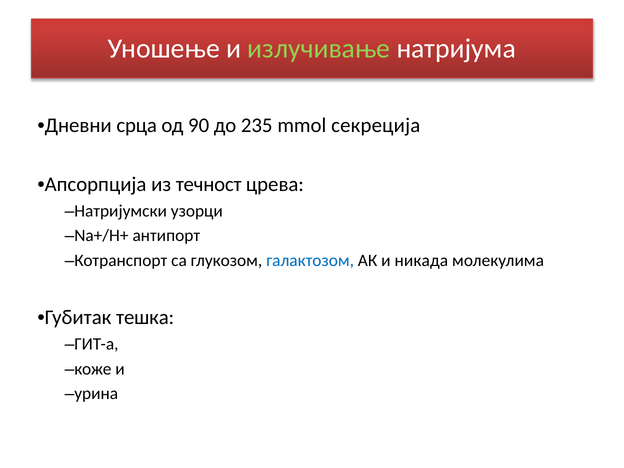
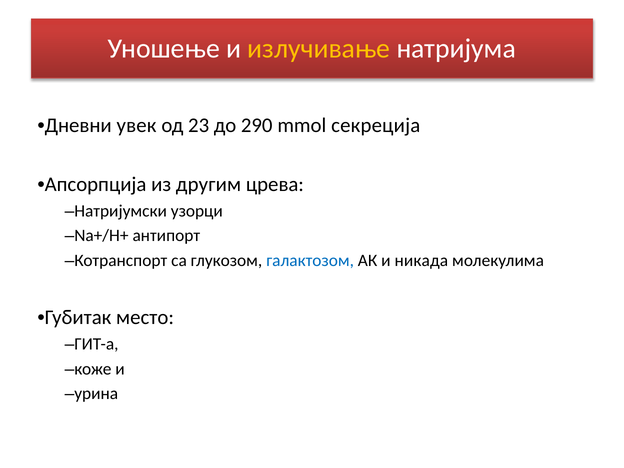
излучивање colour: light green -> yellow
срца: срца -> увек
90: 90 -> 23
235: 235 -> 290
течност: течност -> другим
тешка: тешка -> место
